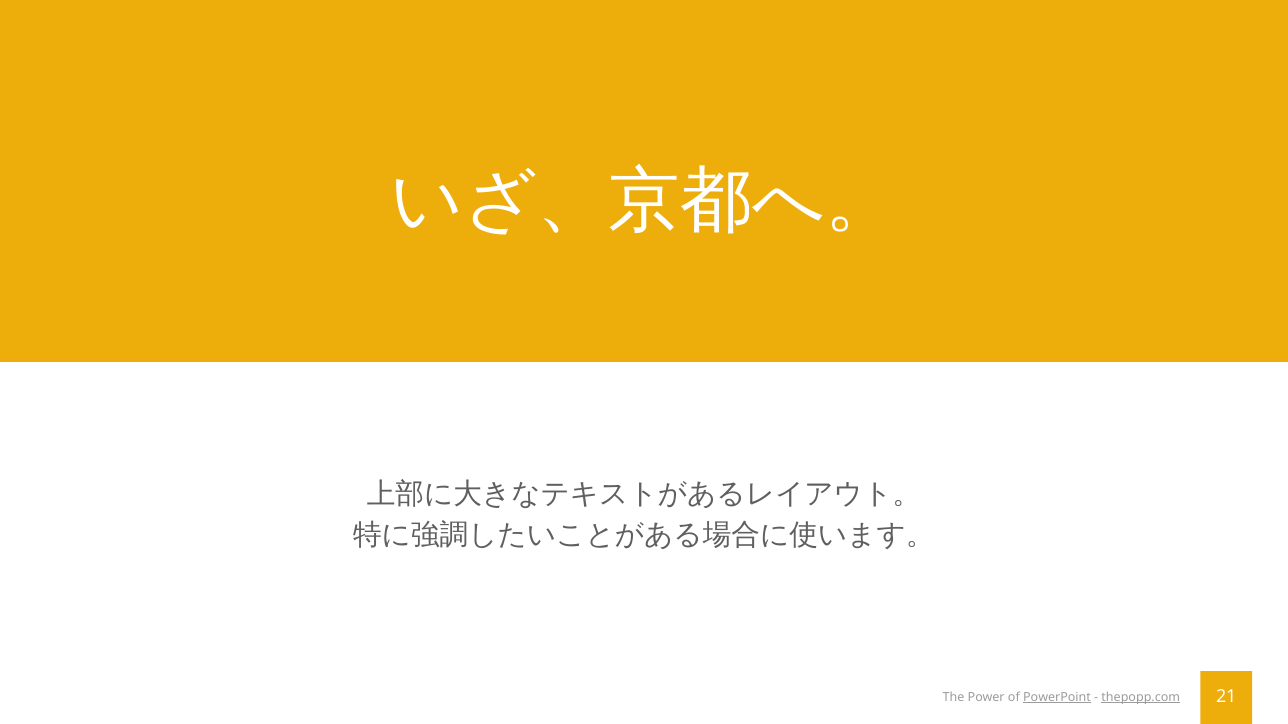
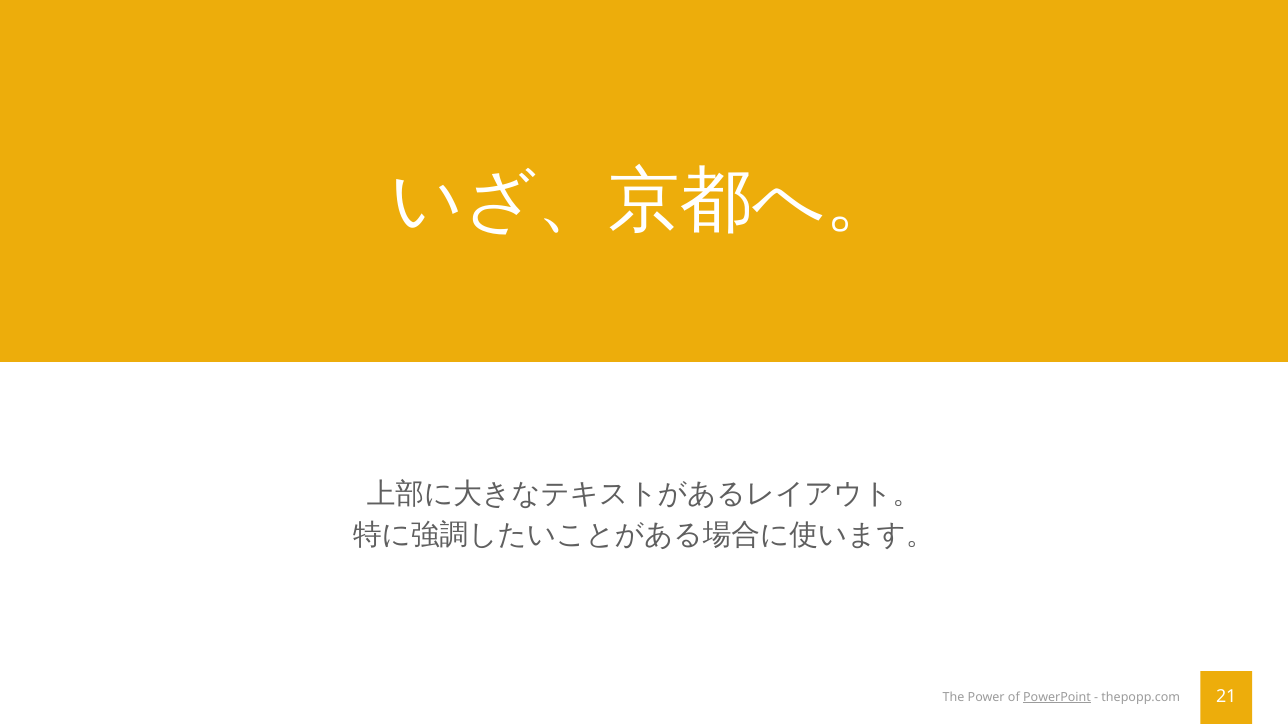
thepopp.com underline: present -> none
